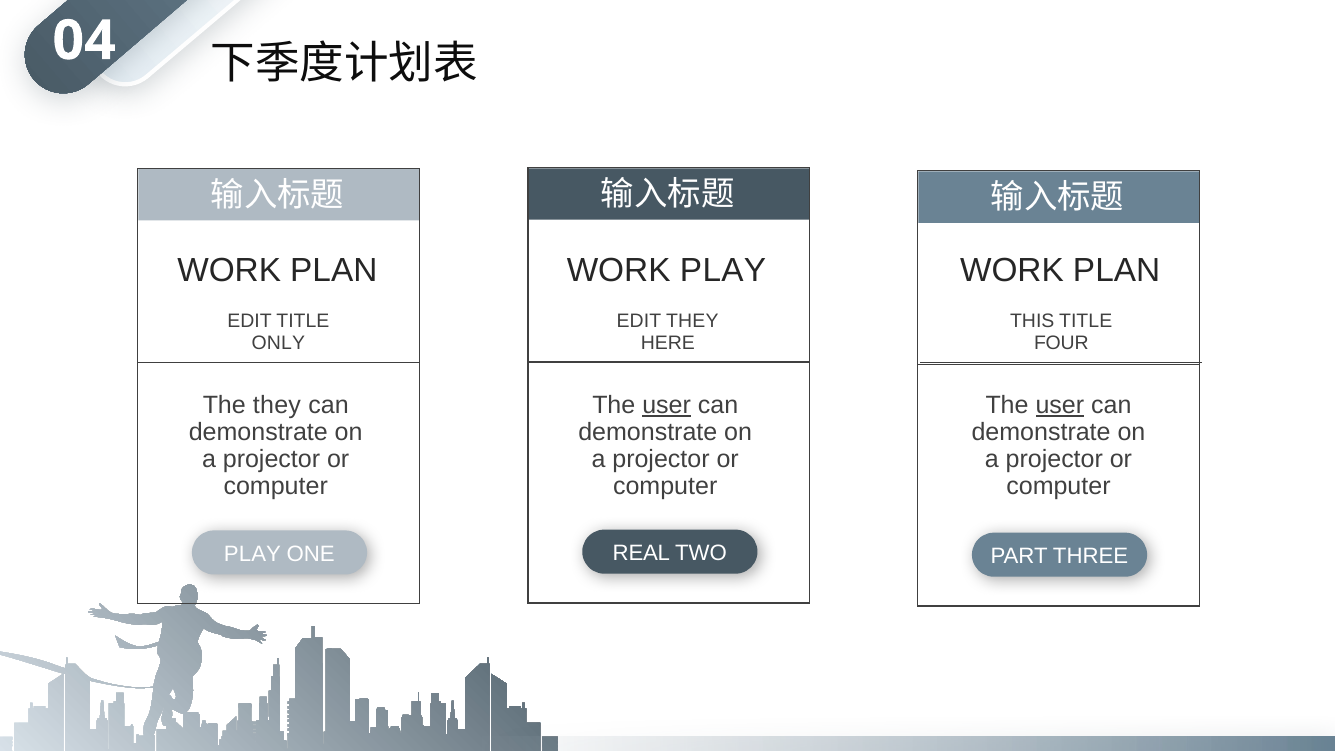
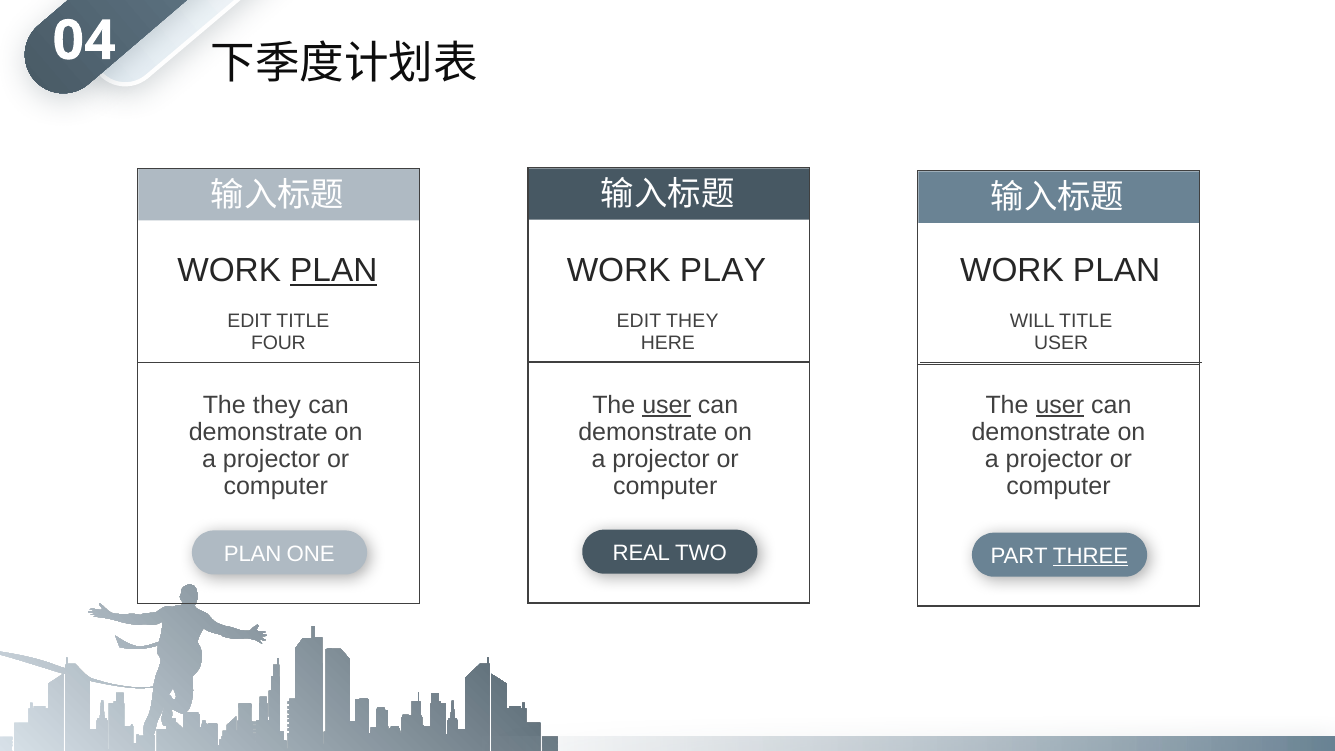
PLAN at (334, 271) underline: none -> present
THIS: THIS -> WILL
ONLY: ONLY -> FOUR
FOUR at (1061, 343): FOUR -> USER
PLAY at (252, 554): PLAY -> PLAN
THREE underline: none -> present
